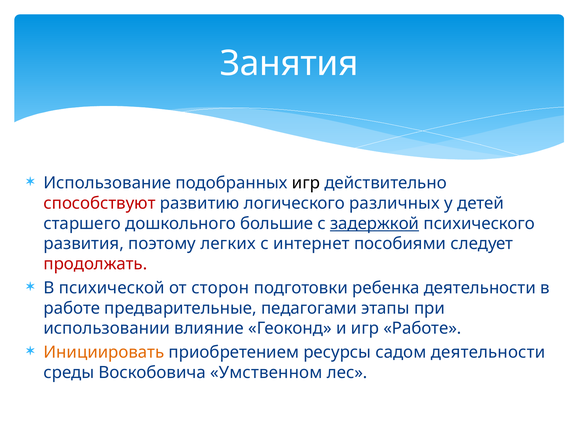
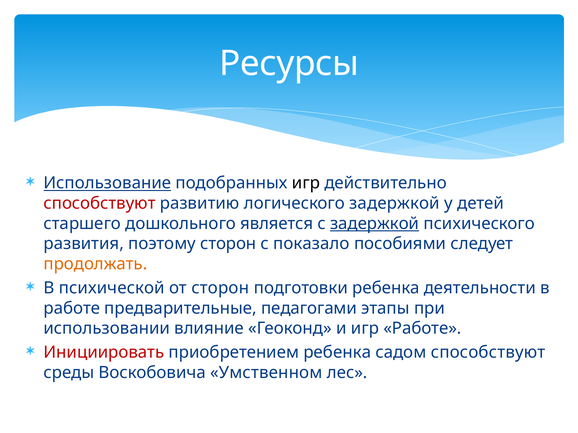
Занятия: Занятия -> Ресурсы
Использование underline: none -> present
логического различных: различных -> задержкой
большие: большие -> является
поэтому легких: легких -> сторон
интернет: интернет -> показало
продолжать colour: red -> orange
Инициировать colour: orange -> red
приобретением ресурсы: ресурсы -> ребенка
садом деятельности: деятельности -> способствуют
